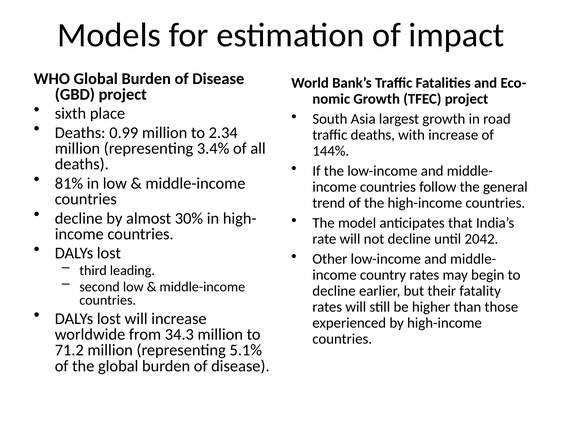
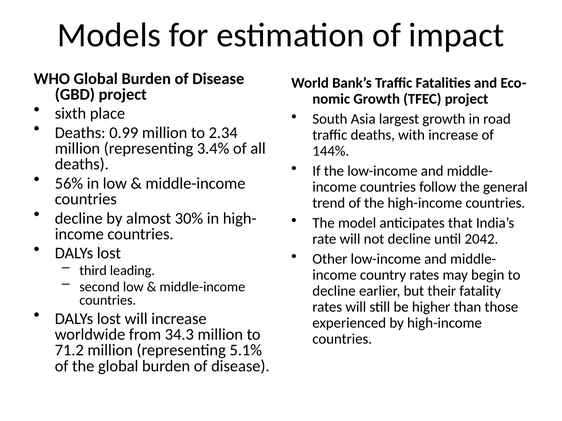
81%: 81% -> 56%
